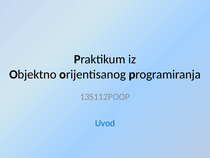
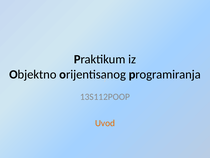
Uvod colour: blue -> orange
